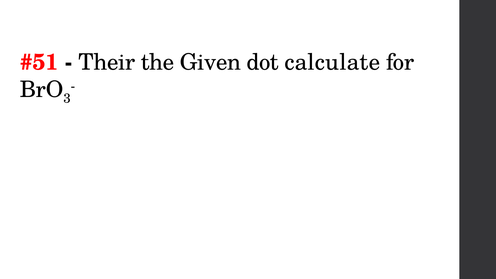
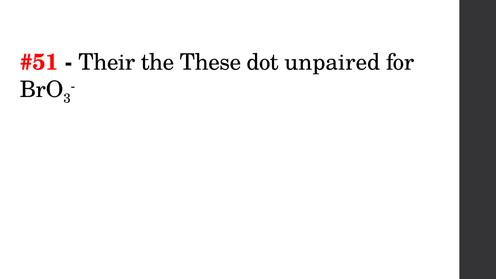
Given: Given -> These
calculate: calculate -> unpaired
